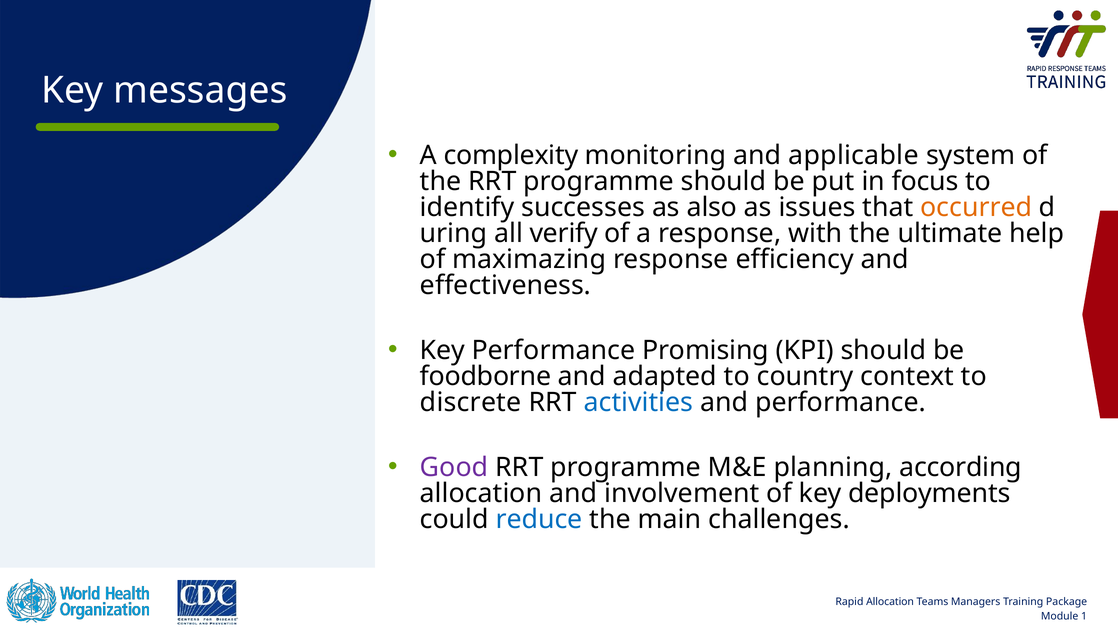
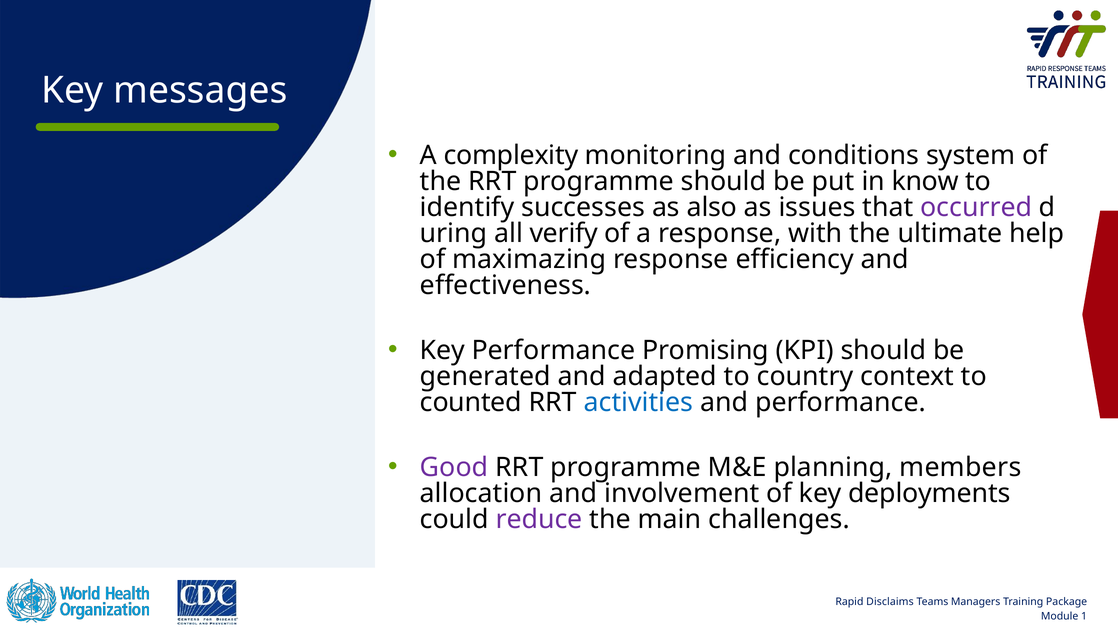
applicable: applicable -> conditions
focus: focus -> know
occurred colour: orange -> purple
foodborne: foodborne -> generated
discrete: discrete -> counted
according: according -> members
reduce colour: blue -> purple
Allocation at (890, 602): Allocation -> Disclaims
